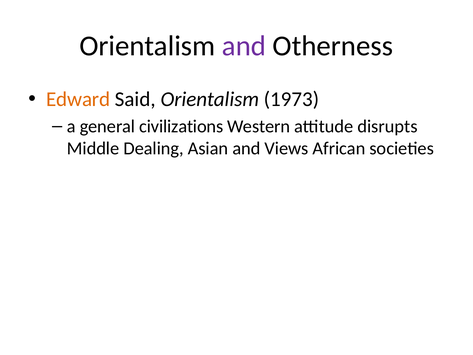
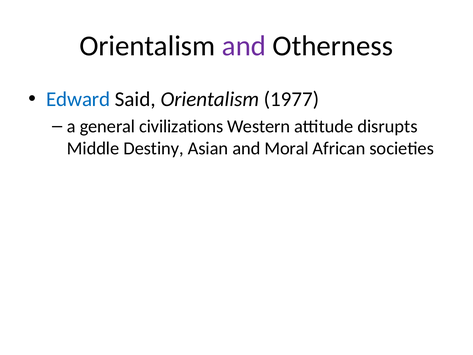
Edward colour: orange -> blue
1973: 1973 -> 1977
Dealing: Dealing -> Destiny
Views: Views -> Moral
